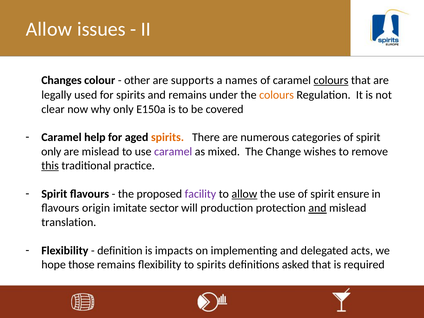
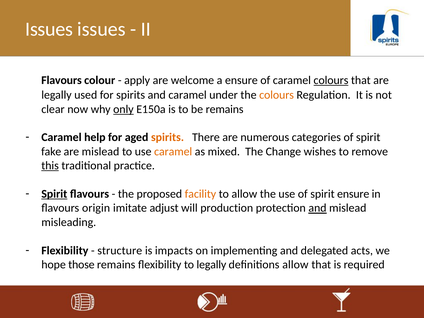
Allow at (49, 29): Allow -> Issues
Changes at (62, 80): Changes -> Flavours
other: other -> apply
supports: supports -> welcome
a names: names -> ensure
and remains: remains -> caramel
only at (123, 109) underline: none -> present
be covered: covered -> remains
only at (51, 152): only -> fake
caramel at (173, 152) colour: purple -> orange
Spirit at (54, 194) underline: none -> present
facility colour: purple -> orange
allow at (244, 194) underline: present -> none
sector: sector -> adjust
translation: translation -> misleading
definition: definition -> structure
to spirits: spirits -> legally
definitions asked: asked -> allow
